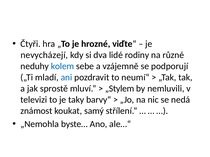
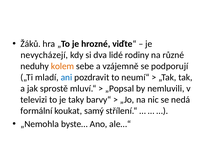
Čtyři: Čtyři -> Žáků
kolem colour: blue -> orange
„Stylem: „Stylem -> „Popsal
známost: známost -> formální
